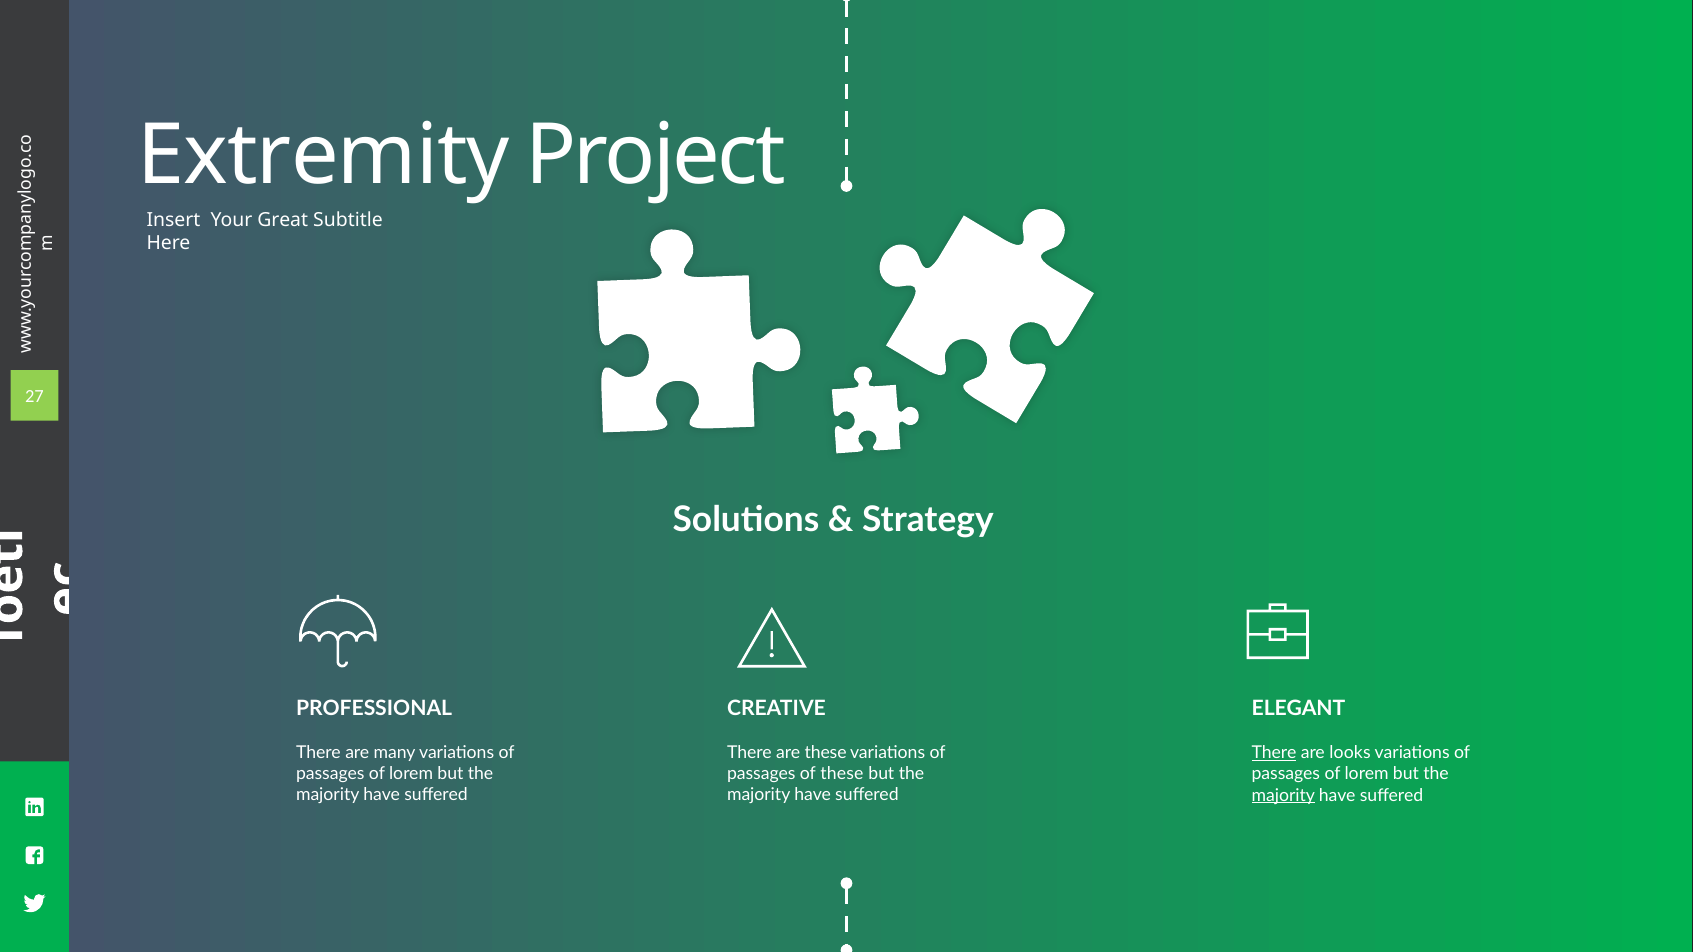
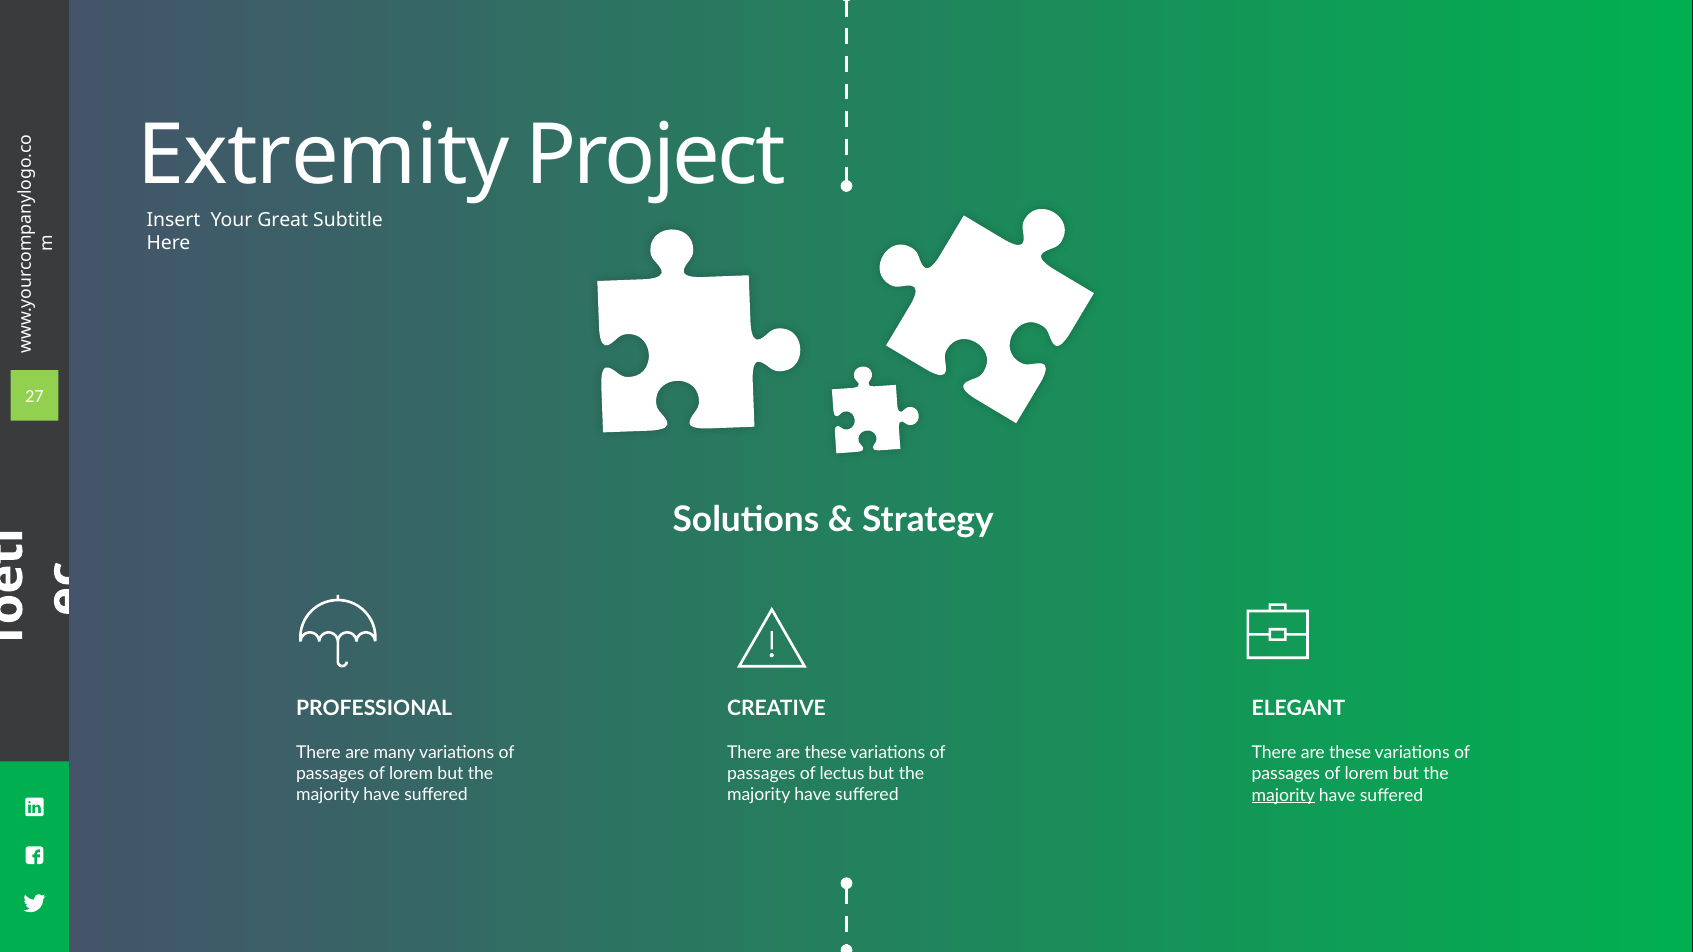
There at (1274, 753) underline: present -> none
looks at (1350, 753): looks -> these
of these: these -> lectus
